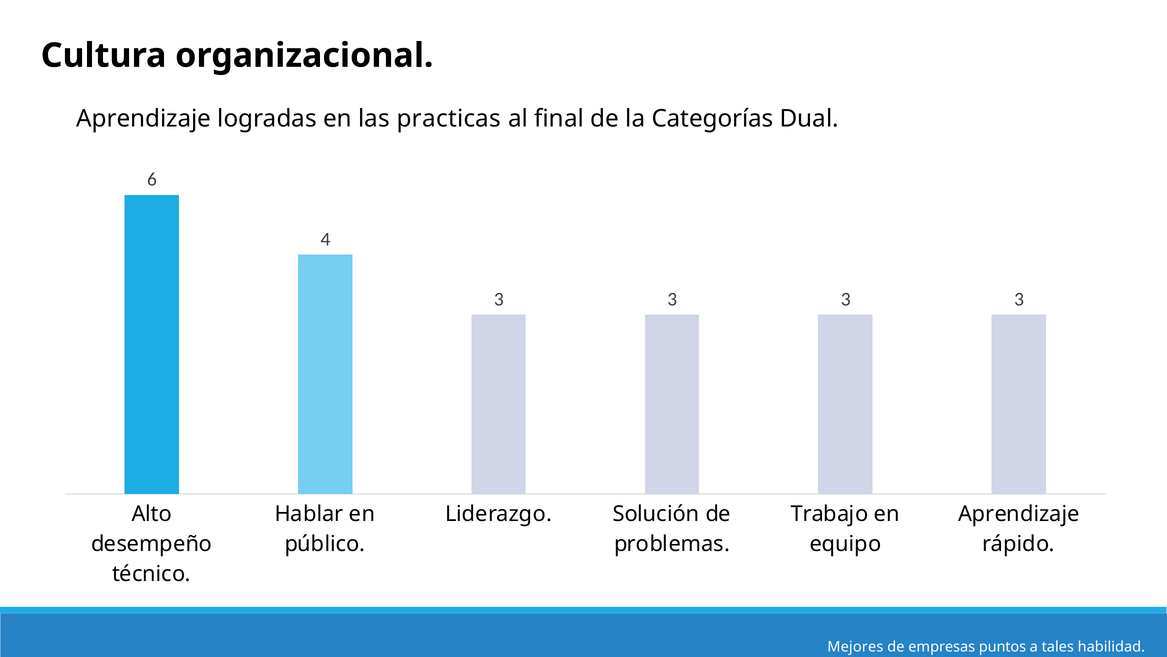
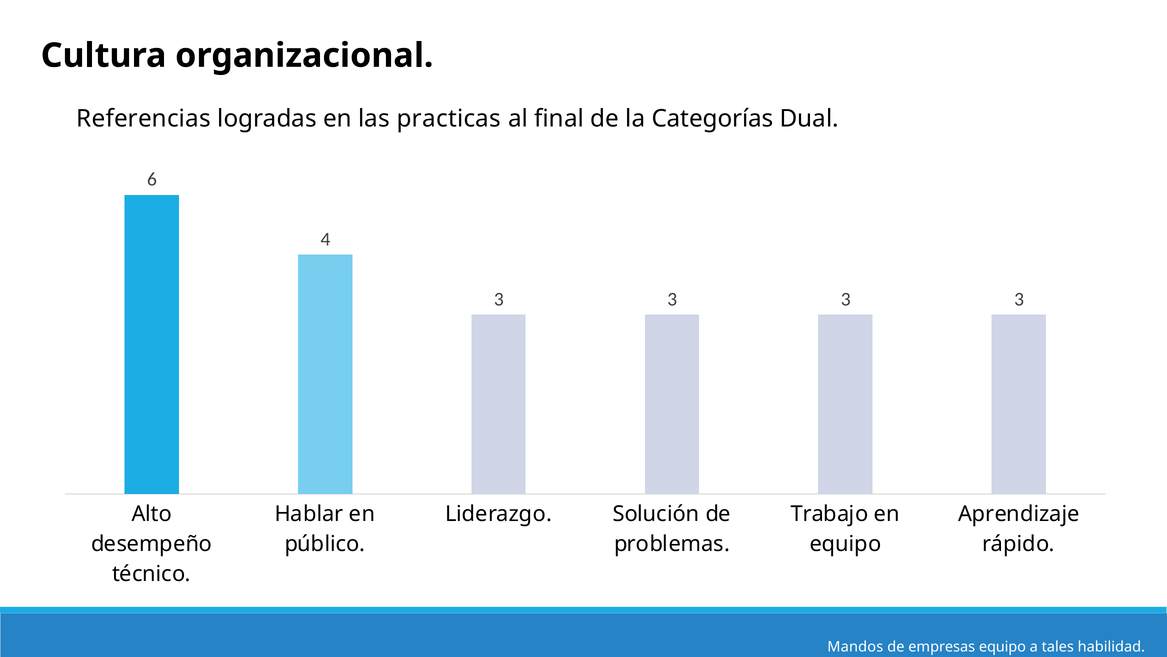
Aprendizaje at (144, 119): Aprendizaje -> Referencias
Mejores: Mejores -> Mandos
empresas puntos: puntos -> equipo
